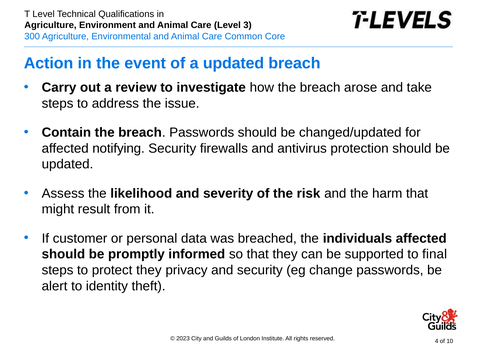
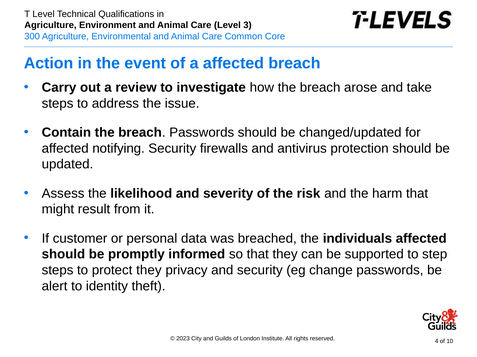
a updated: updated -> affected
final: final -> step
